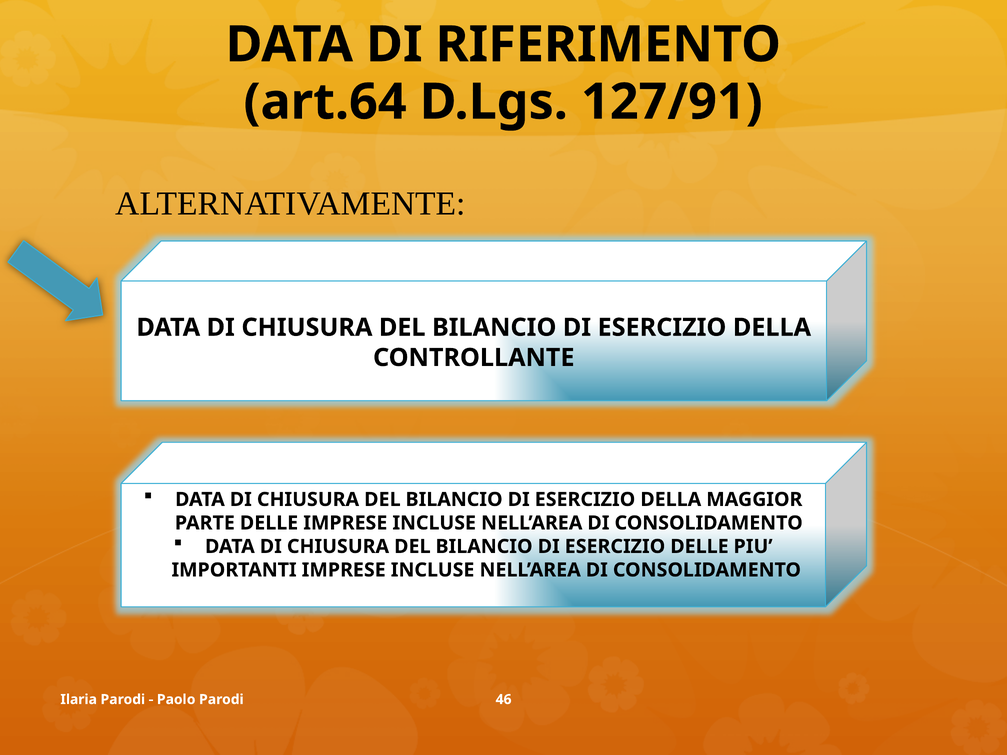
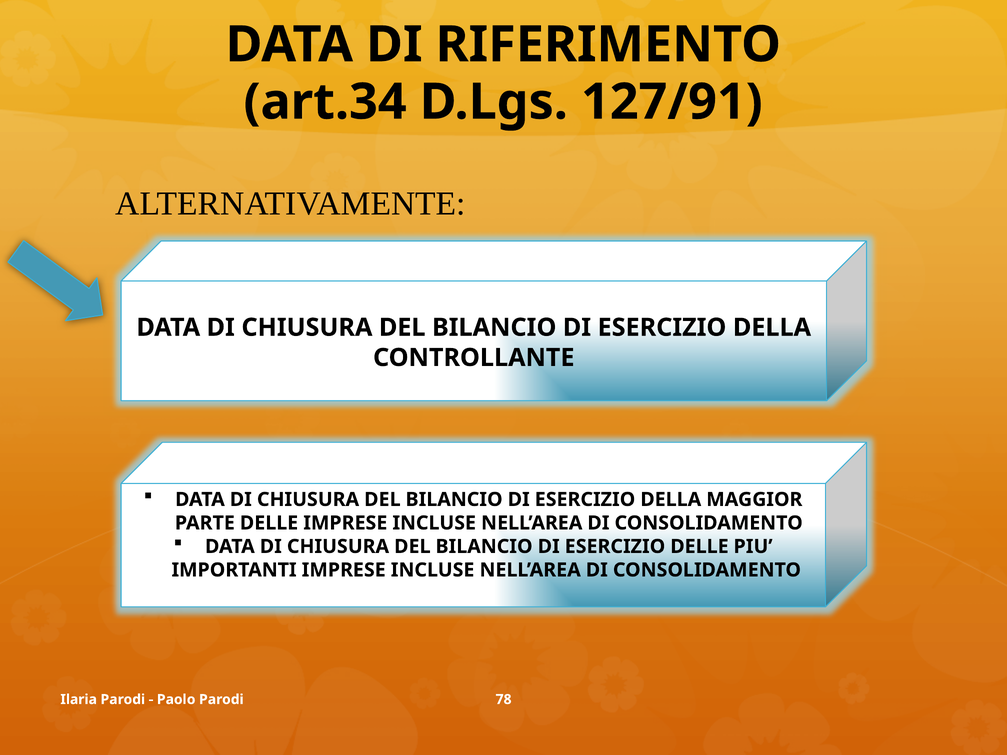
art.64: art.64 -> art.34
46: 46 -> 78
